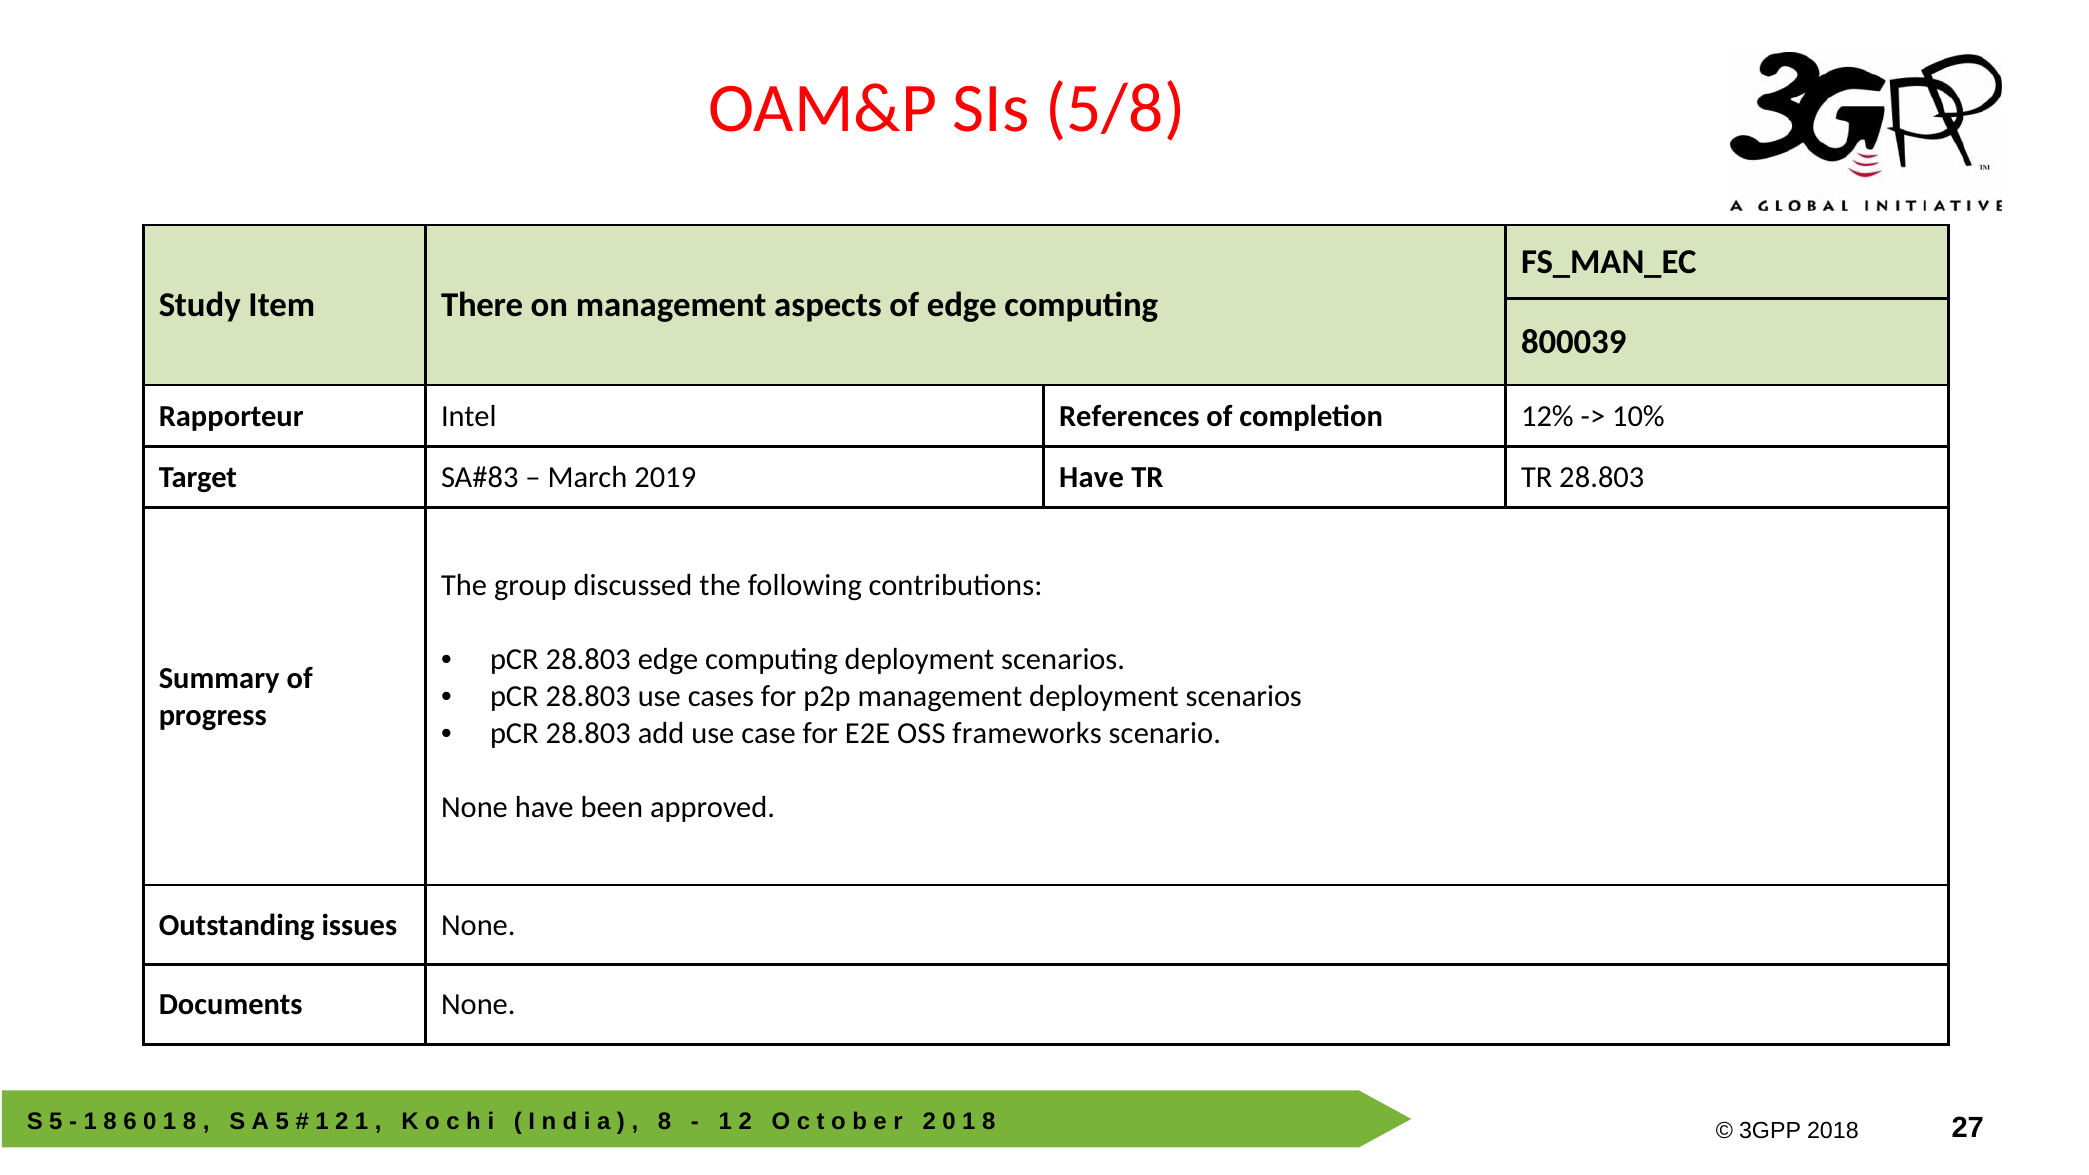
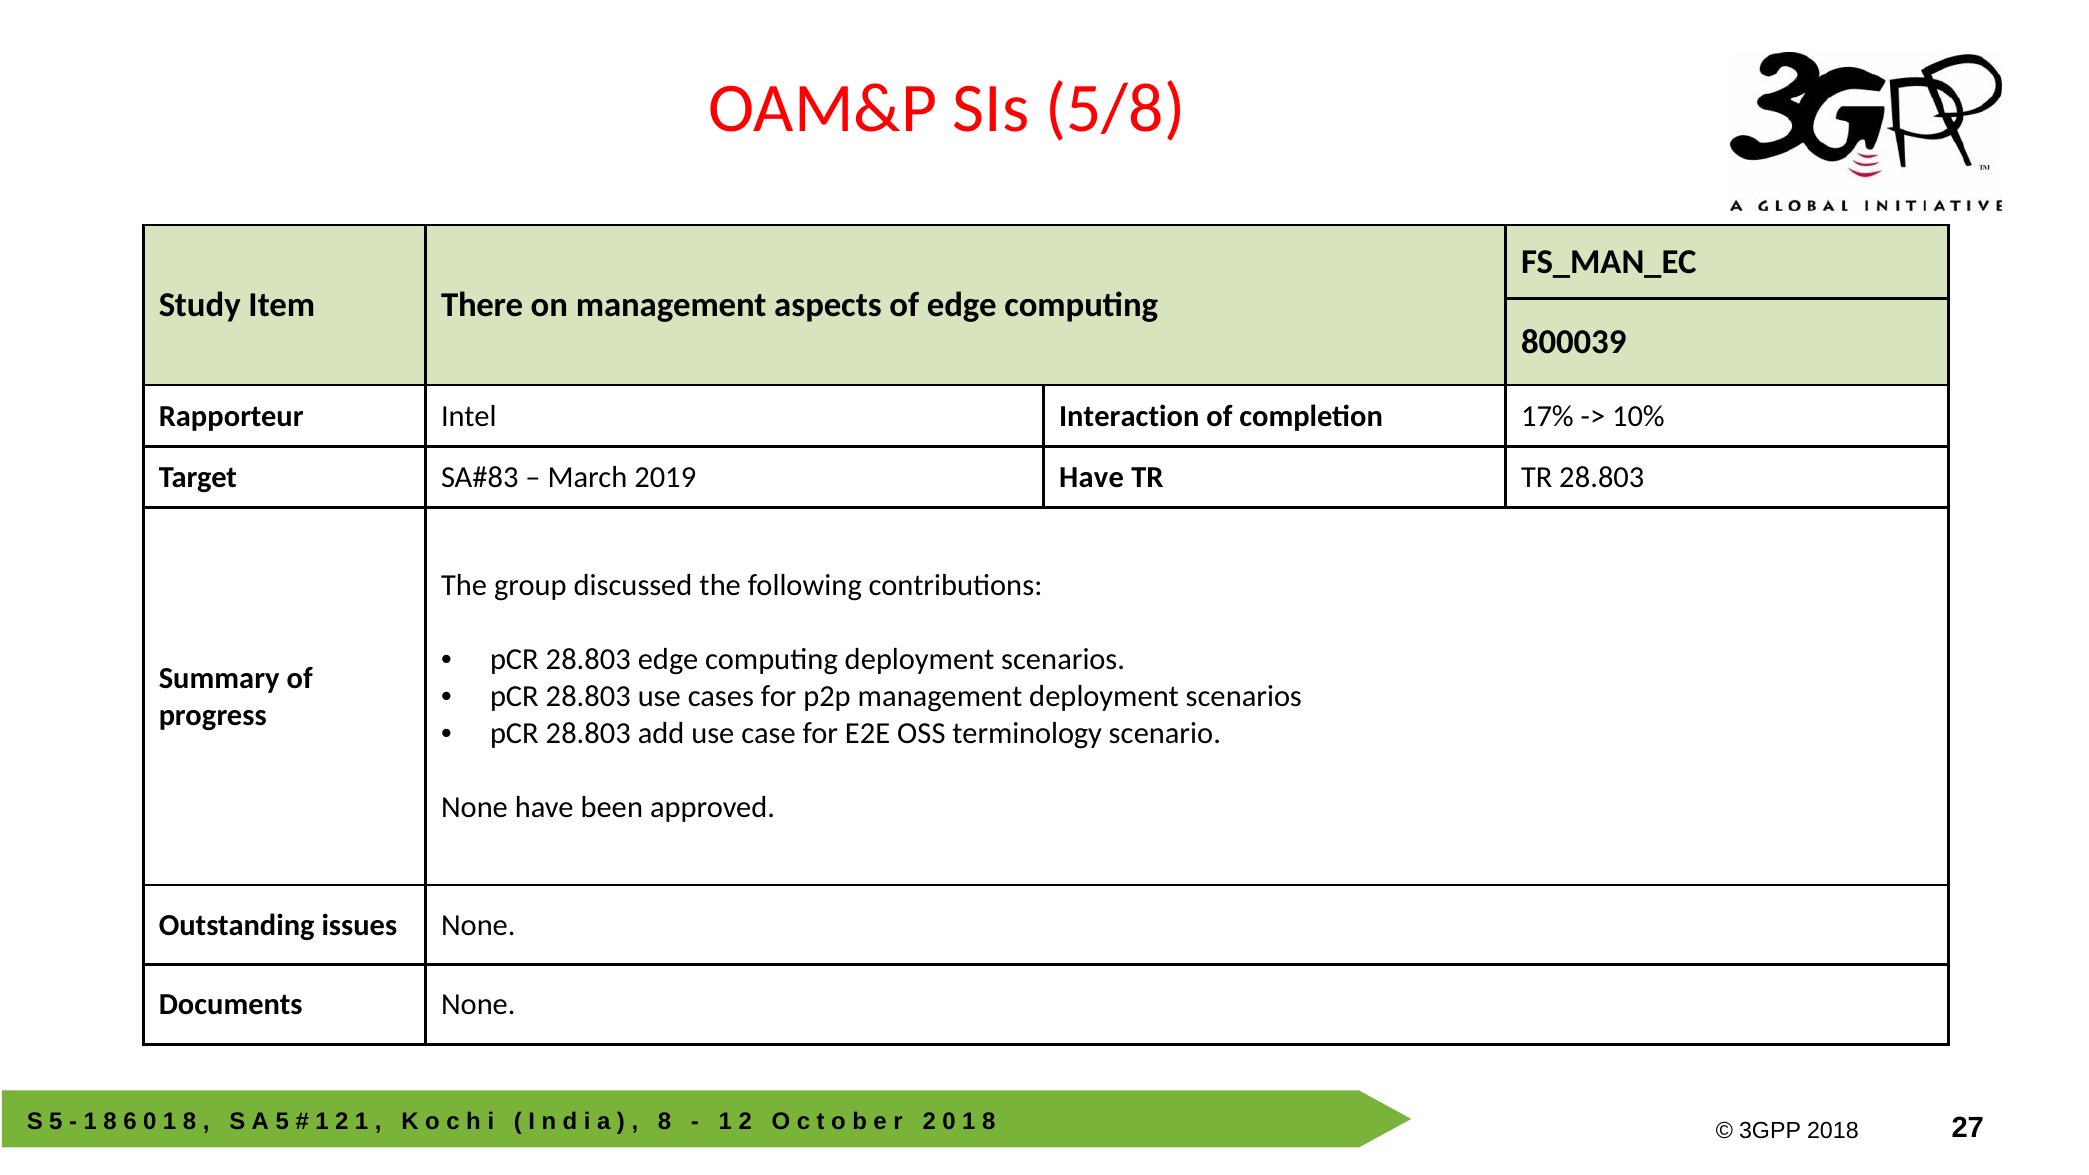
References: References -> Interaction
12%: 12% -> 17%
frameworks: frameworks -> terminology
